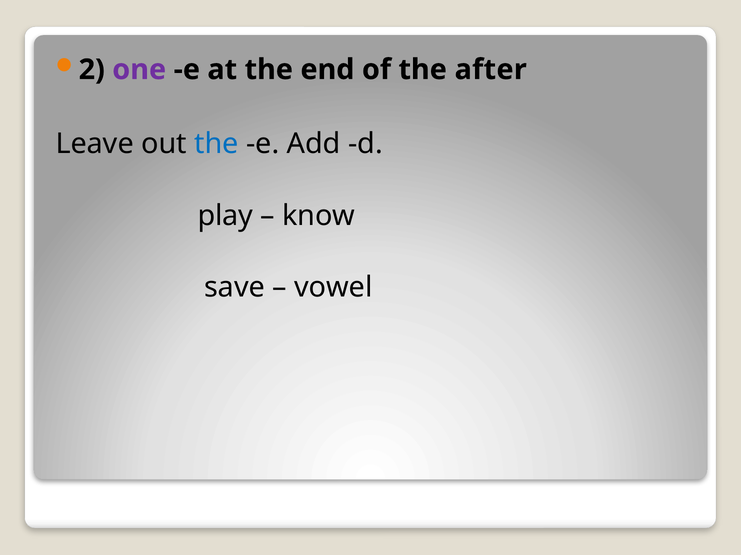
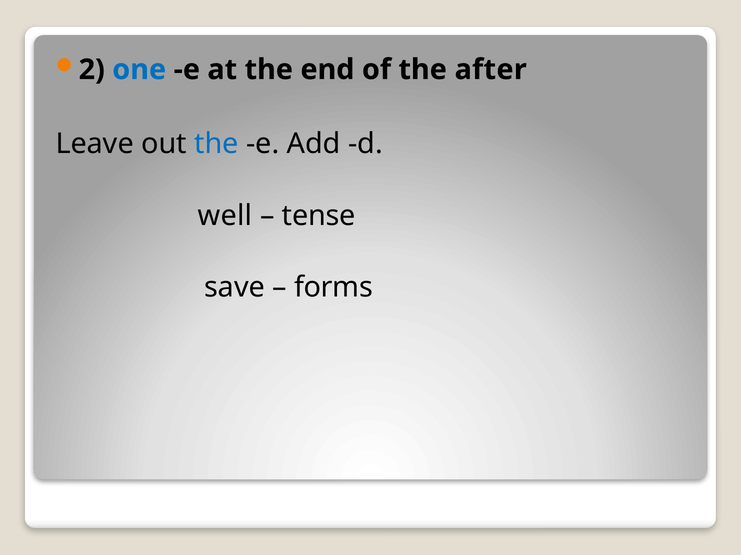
one colour: purple -> blue
play: play -> well
know: know -> tense
vowel: vowel -> forms
